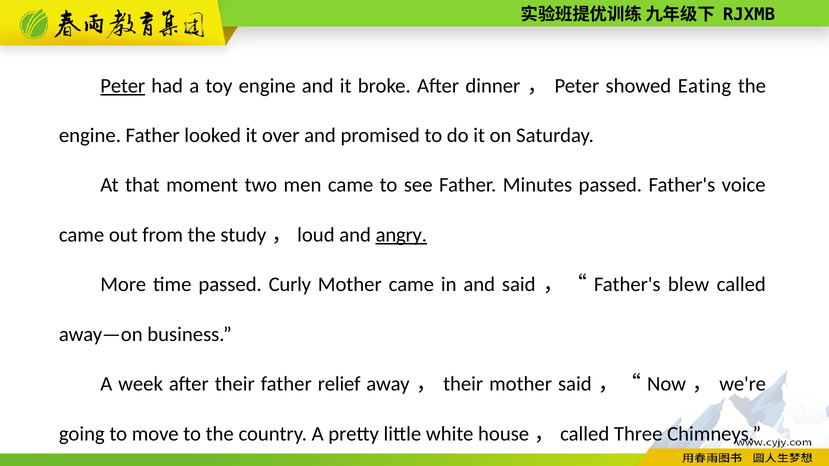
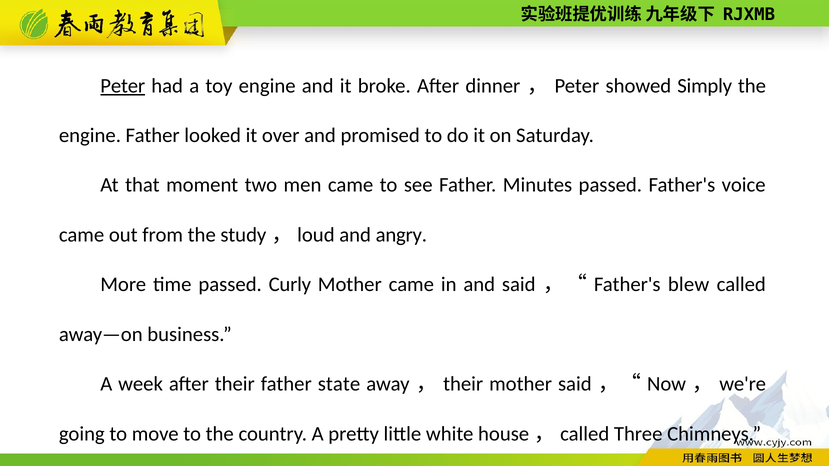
Eating: Eating -> Simply
angry underline: present -> none
relief: relief -> state
